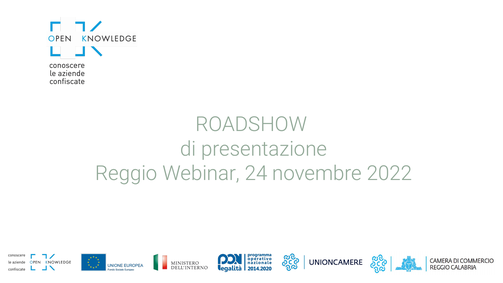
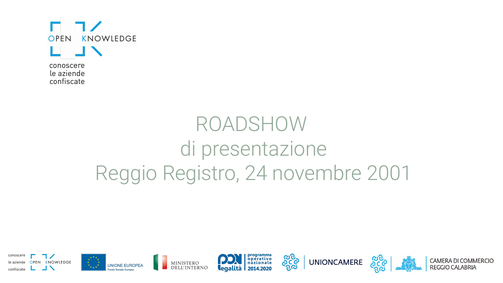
Webinar: Webinar -> Registro
2022: 2022 -> 2001
